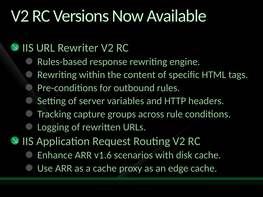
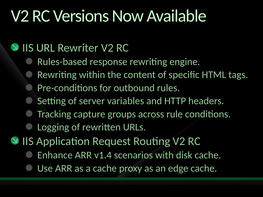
v1.6: v1.6 -> v1.4
